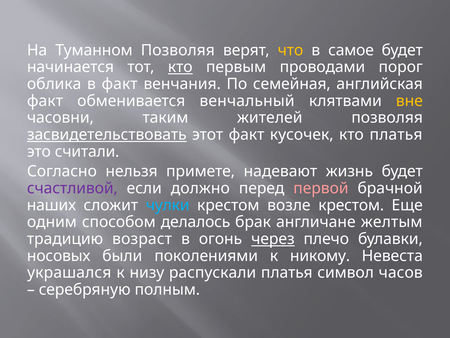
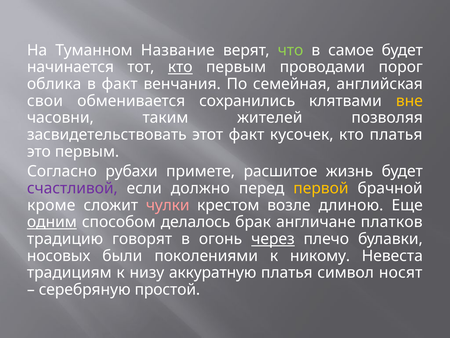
Туманном Позволяя: Позволяя -> Название
что colour: yellow -> light green
факт at (45, 101): факт -> свои
венчальный: венчальный -> сохранились
засвидетельствовать underline: present -> none
это считали: считали -> первым
нельзя: нельзя -> рубахи
надевают: надевают -> расшитое
первой colour: pink -> yellow
наших: наших -> кроме
чулки colour: light blue -> pink
возле крестом: крестом -> длиною
одним underline: none -> present
желтым: желтым -> платков
возраст: возраст -> говорят
украшался: украшался -> традициям
распускали: распускали -> аккуратную
часов: часов -> носят
полным: полным -> простой
